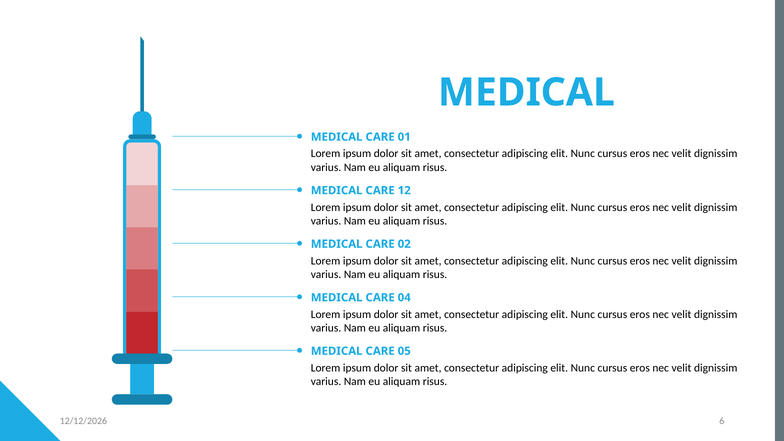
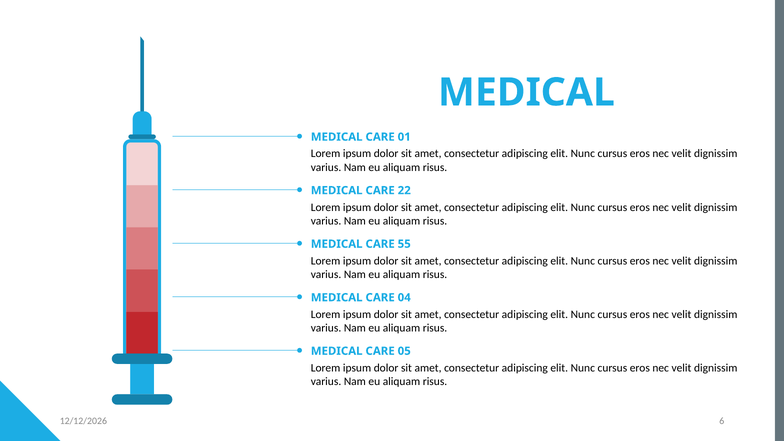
12: 12 -> 22
02: 02 -> 55
